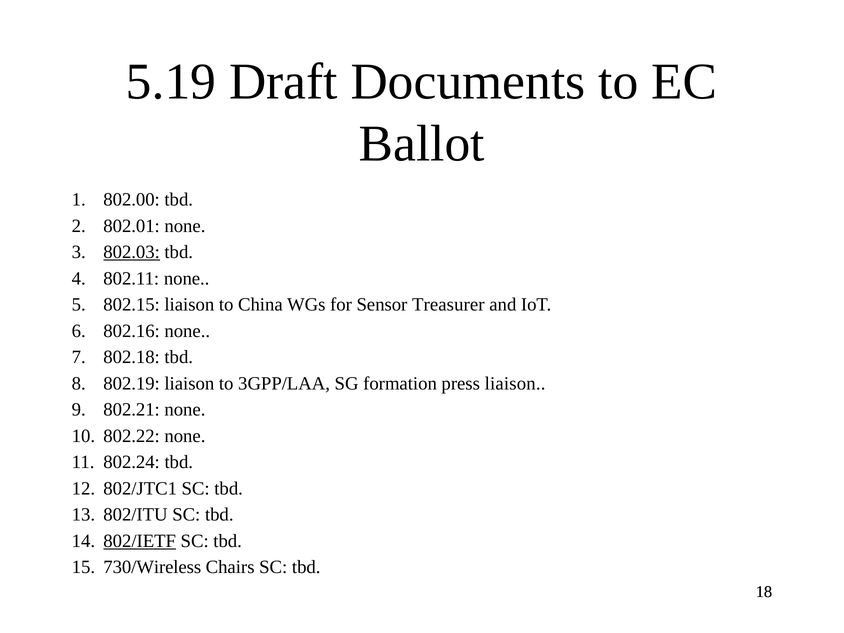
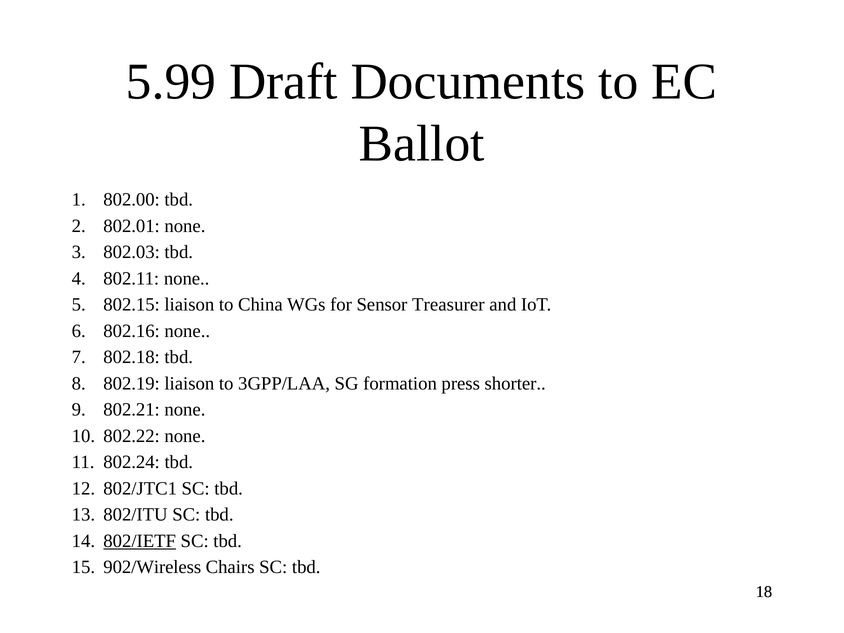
5.19: 5.19 -> 5.99
802.03 underline: present -> none
press liaison: liaison -> shorter
730/Wireless: 730/Wireless -> 902/Wireless
